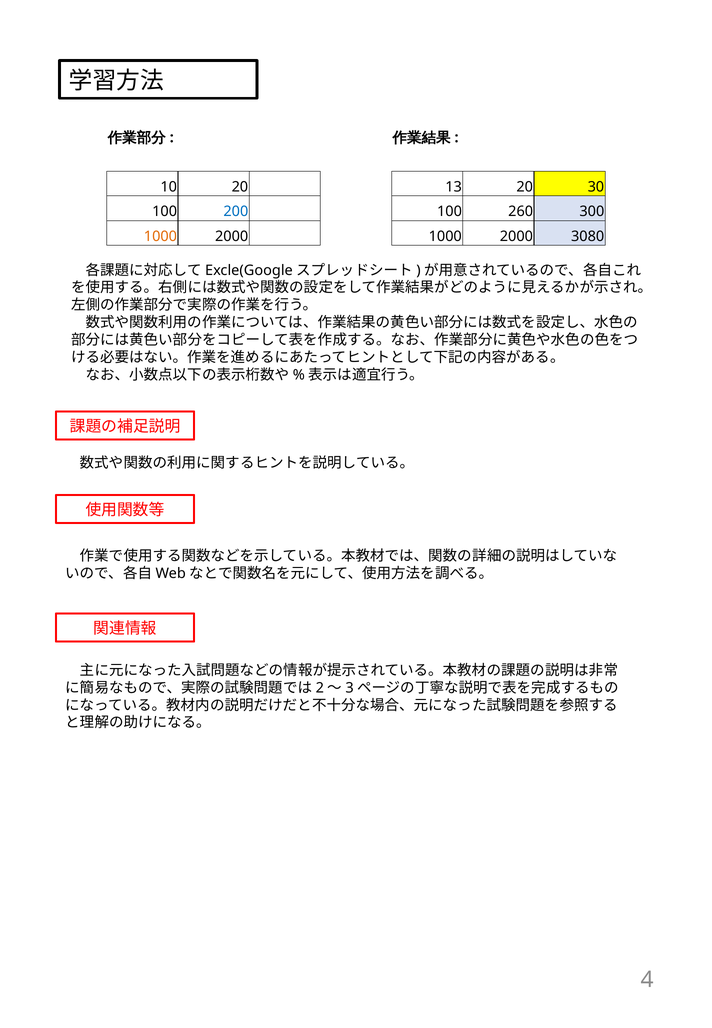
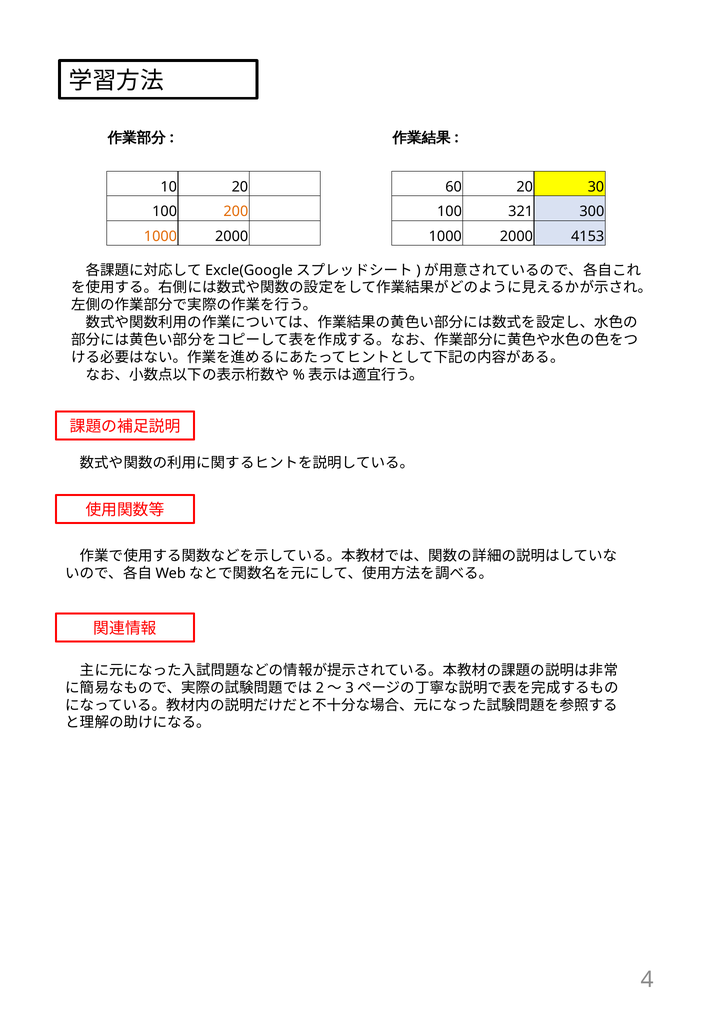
13: 13 -> 60
200 colour: blue -> orange
260: 260 -> 321
3080: 3080 -> 4153
